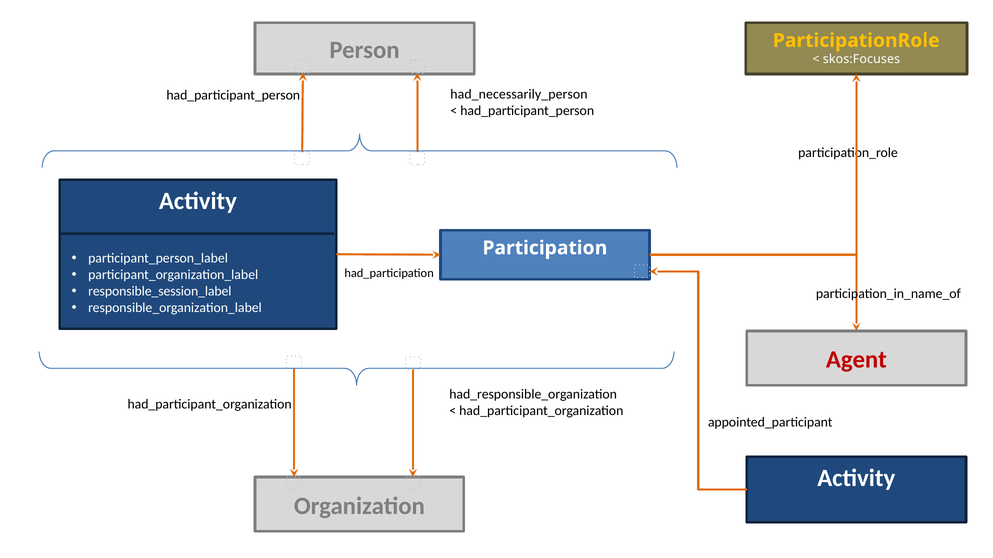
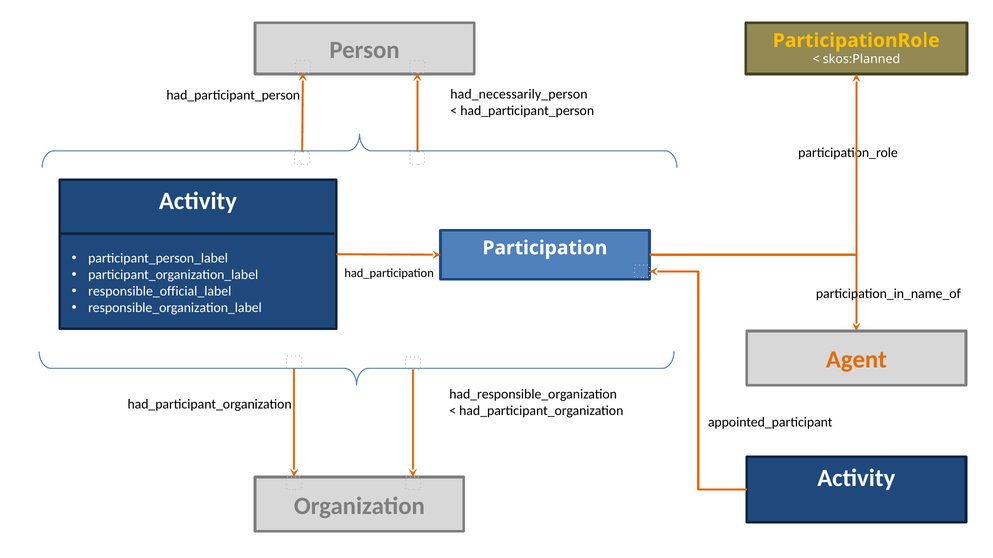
skos:Focuses: skos:Focuses -> skos:Planned
responsible_session_label: responsible_session_label -> responsible_official_label
Agent colour: red -> orange
